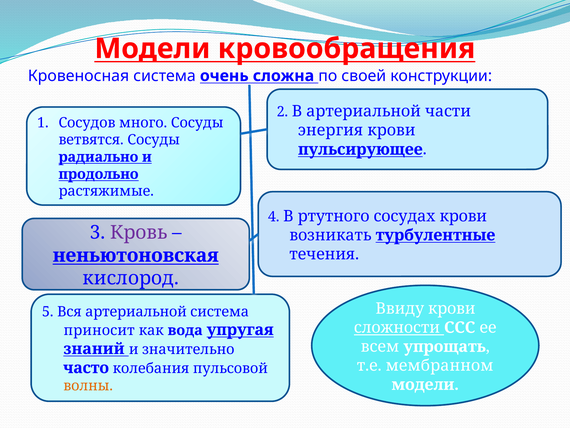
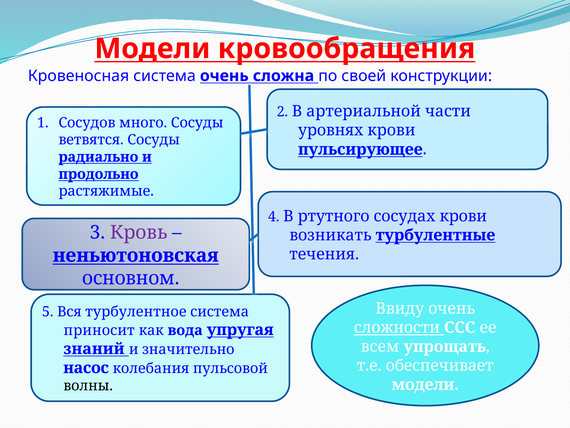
энергия: энергия -> уровнях
кислород: кислород -> основном
Ввиду крови: крови -> очень
Вся артериальной: артериальной -> турбулентное
мембранном: мембранном -> обеспечивает
часто: часто -> насос
волны colour: orange -> black
